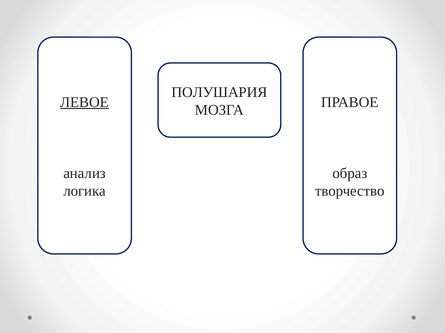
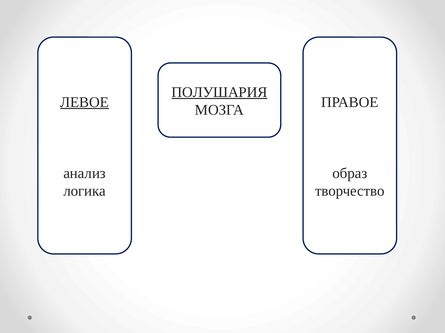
ПОЛУШАРИЯ underline: none -> present
